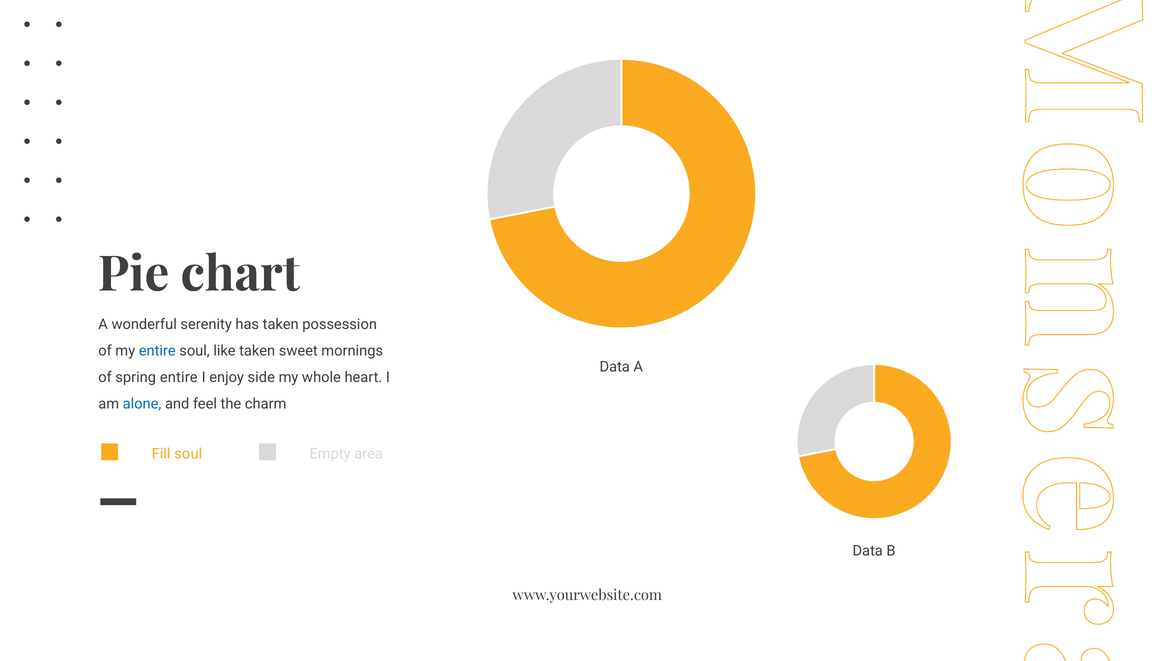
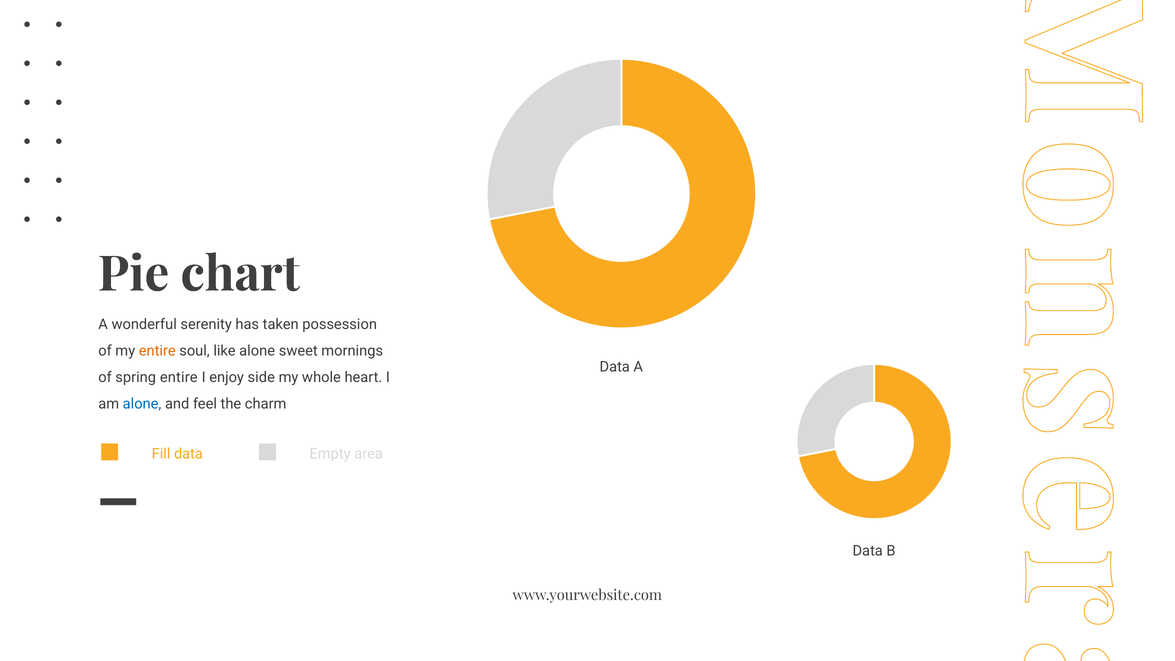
entire at (157, 351) colour: blue -> orange
like taken: taken -> alone
Fill soul: soul -> data
